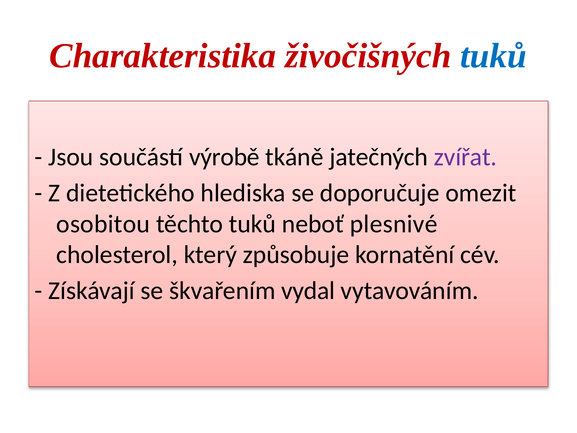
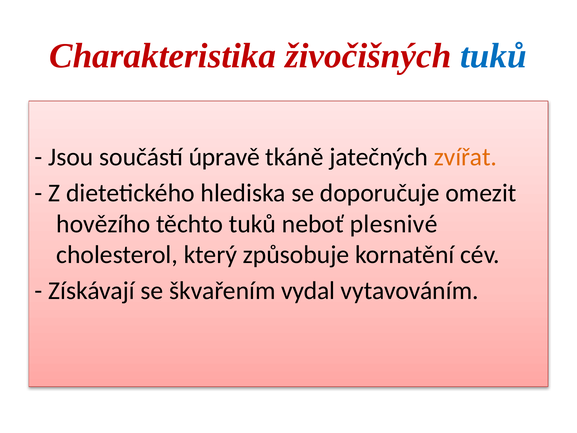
výrobě: výrobě -> úpravě
zvířat colour: purple -> orange
osobitou: osobitou -> hovězího
